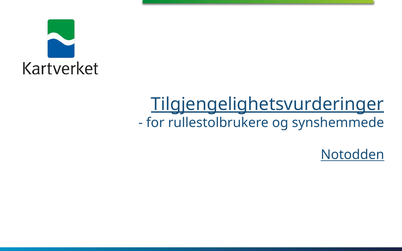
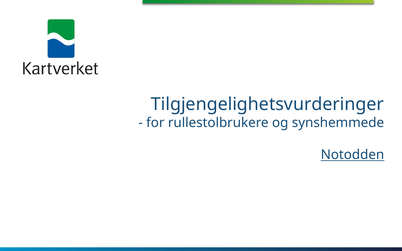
Tilgjengelighetsvurderinger underline: present -> none
